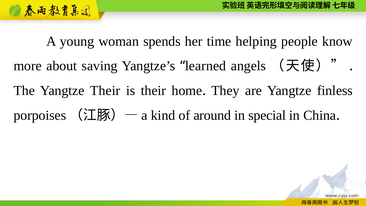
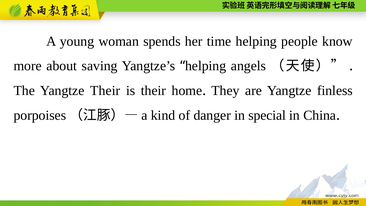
learned at (206, 66): learned -> helping
around: around -> danger
